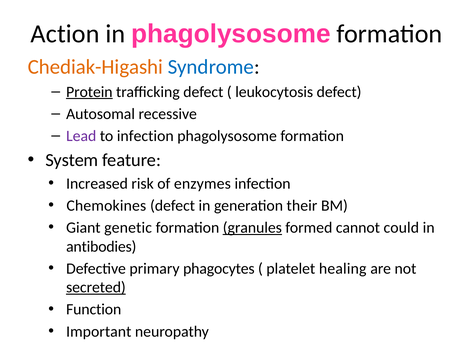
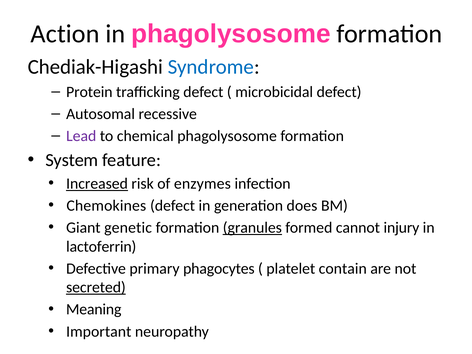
Chediak-Higashi colour: orange -> black
Protein underline: present -> none
leukocytosis: leukocytosis -> microbicidal
to infection: infection -> chemical
Increased underline: none -> present
their: their -> does
could: could -> injury
antibodies: antibodies -> lactoferrin
healing: healing -> contain
Function: Function -> Meaning
